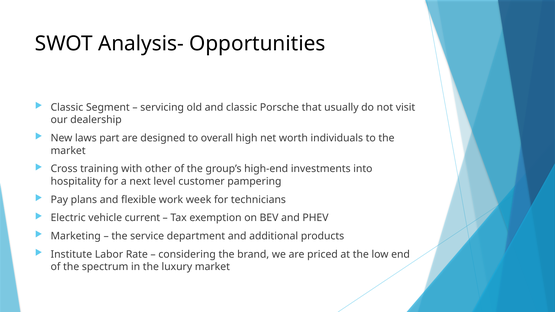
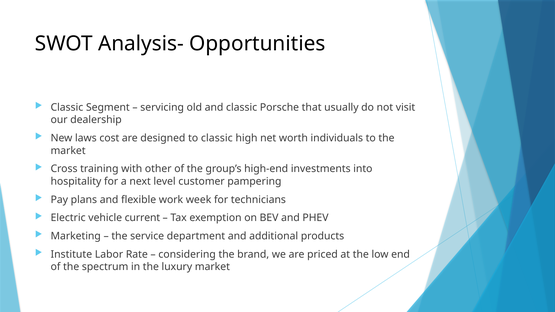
part: part -> cost
to overall: overall -> classic
